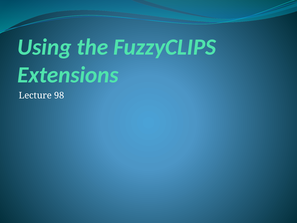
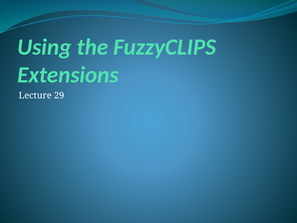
98: 98 -> 29
